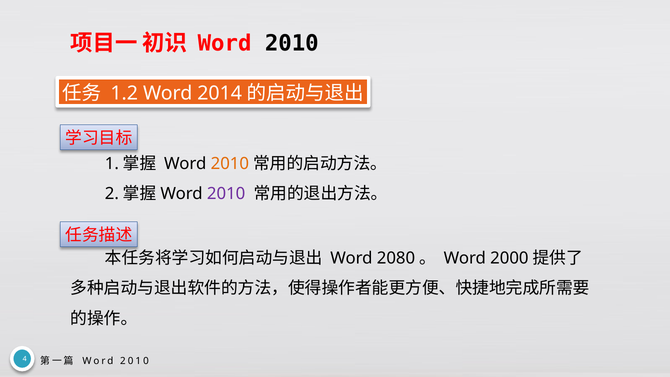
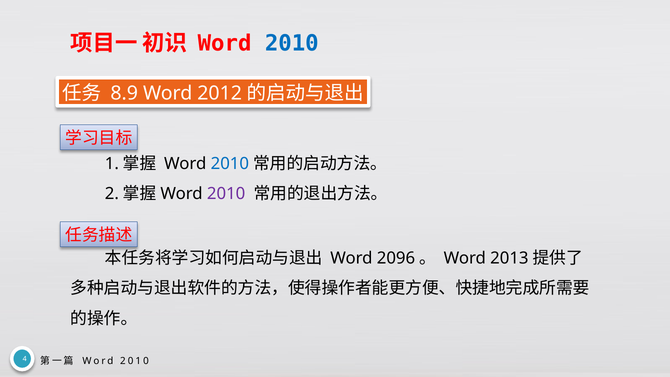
2010 at (292, 43) colour: black -> blue
1.2: 1.2 -> 8.9
2014: 2014 -> 2012
2010 at (230, 163) colour: orange -> blue
2080: 2080 -> 2096
2000: 2000 -> 2013
